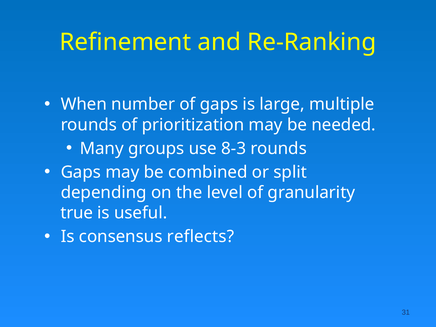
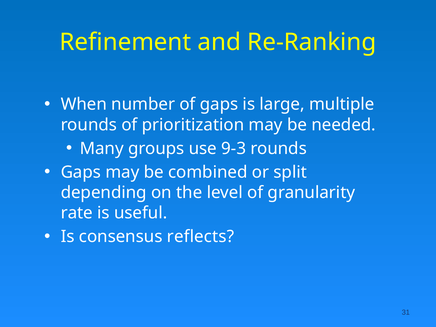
8-3: 8-3 -> 9-3
true: true -> rate
